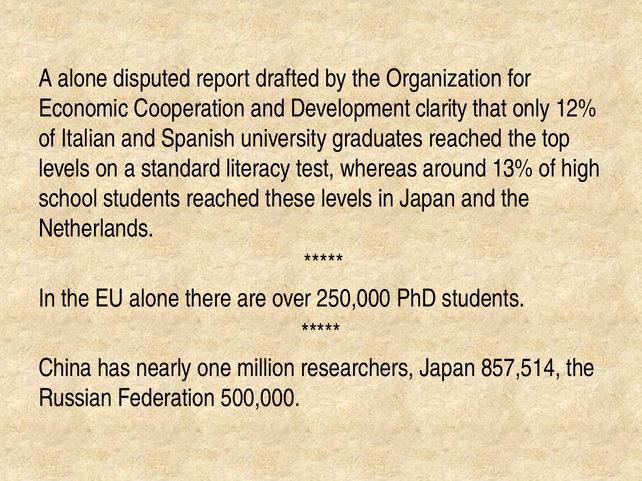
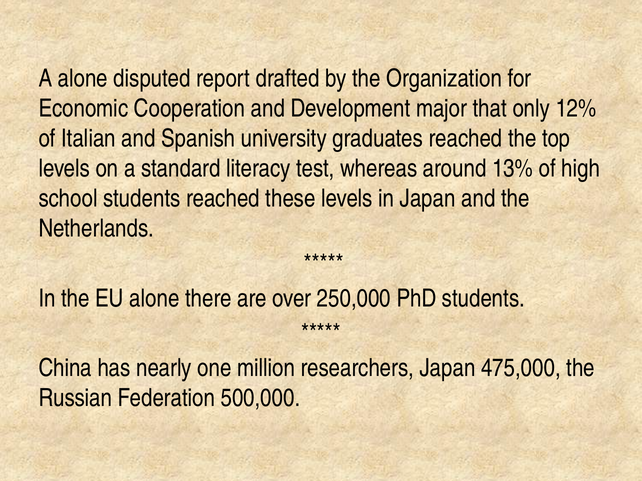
clarity: clarity -> major
857,514: 857,514 -> 475,000
